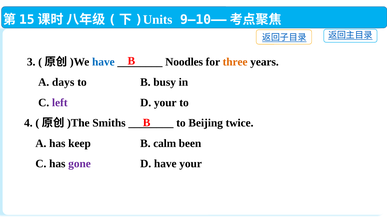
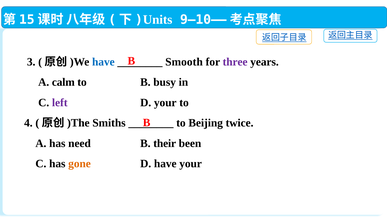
Noodles: Noodles -> Smooth
three colour: orange -> purple
days: days -> calm
keep: keep -> need
calm: calm -> their
gone colour: purple -> orange
